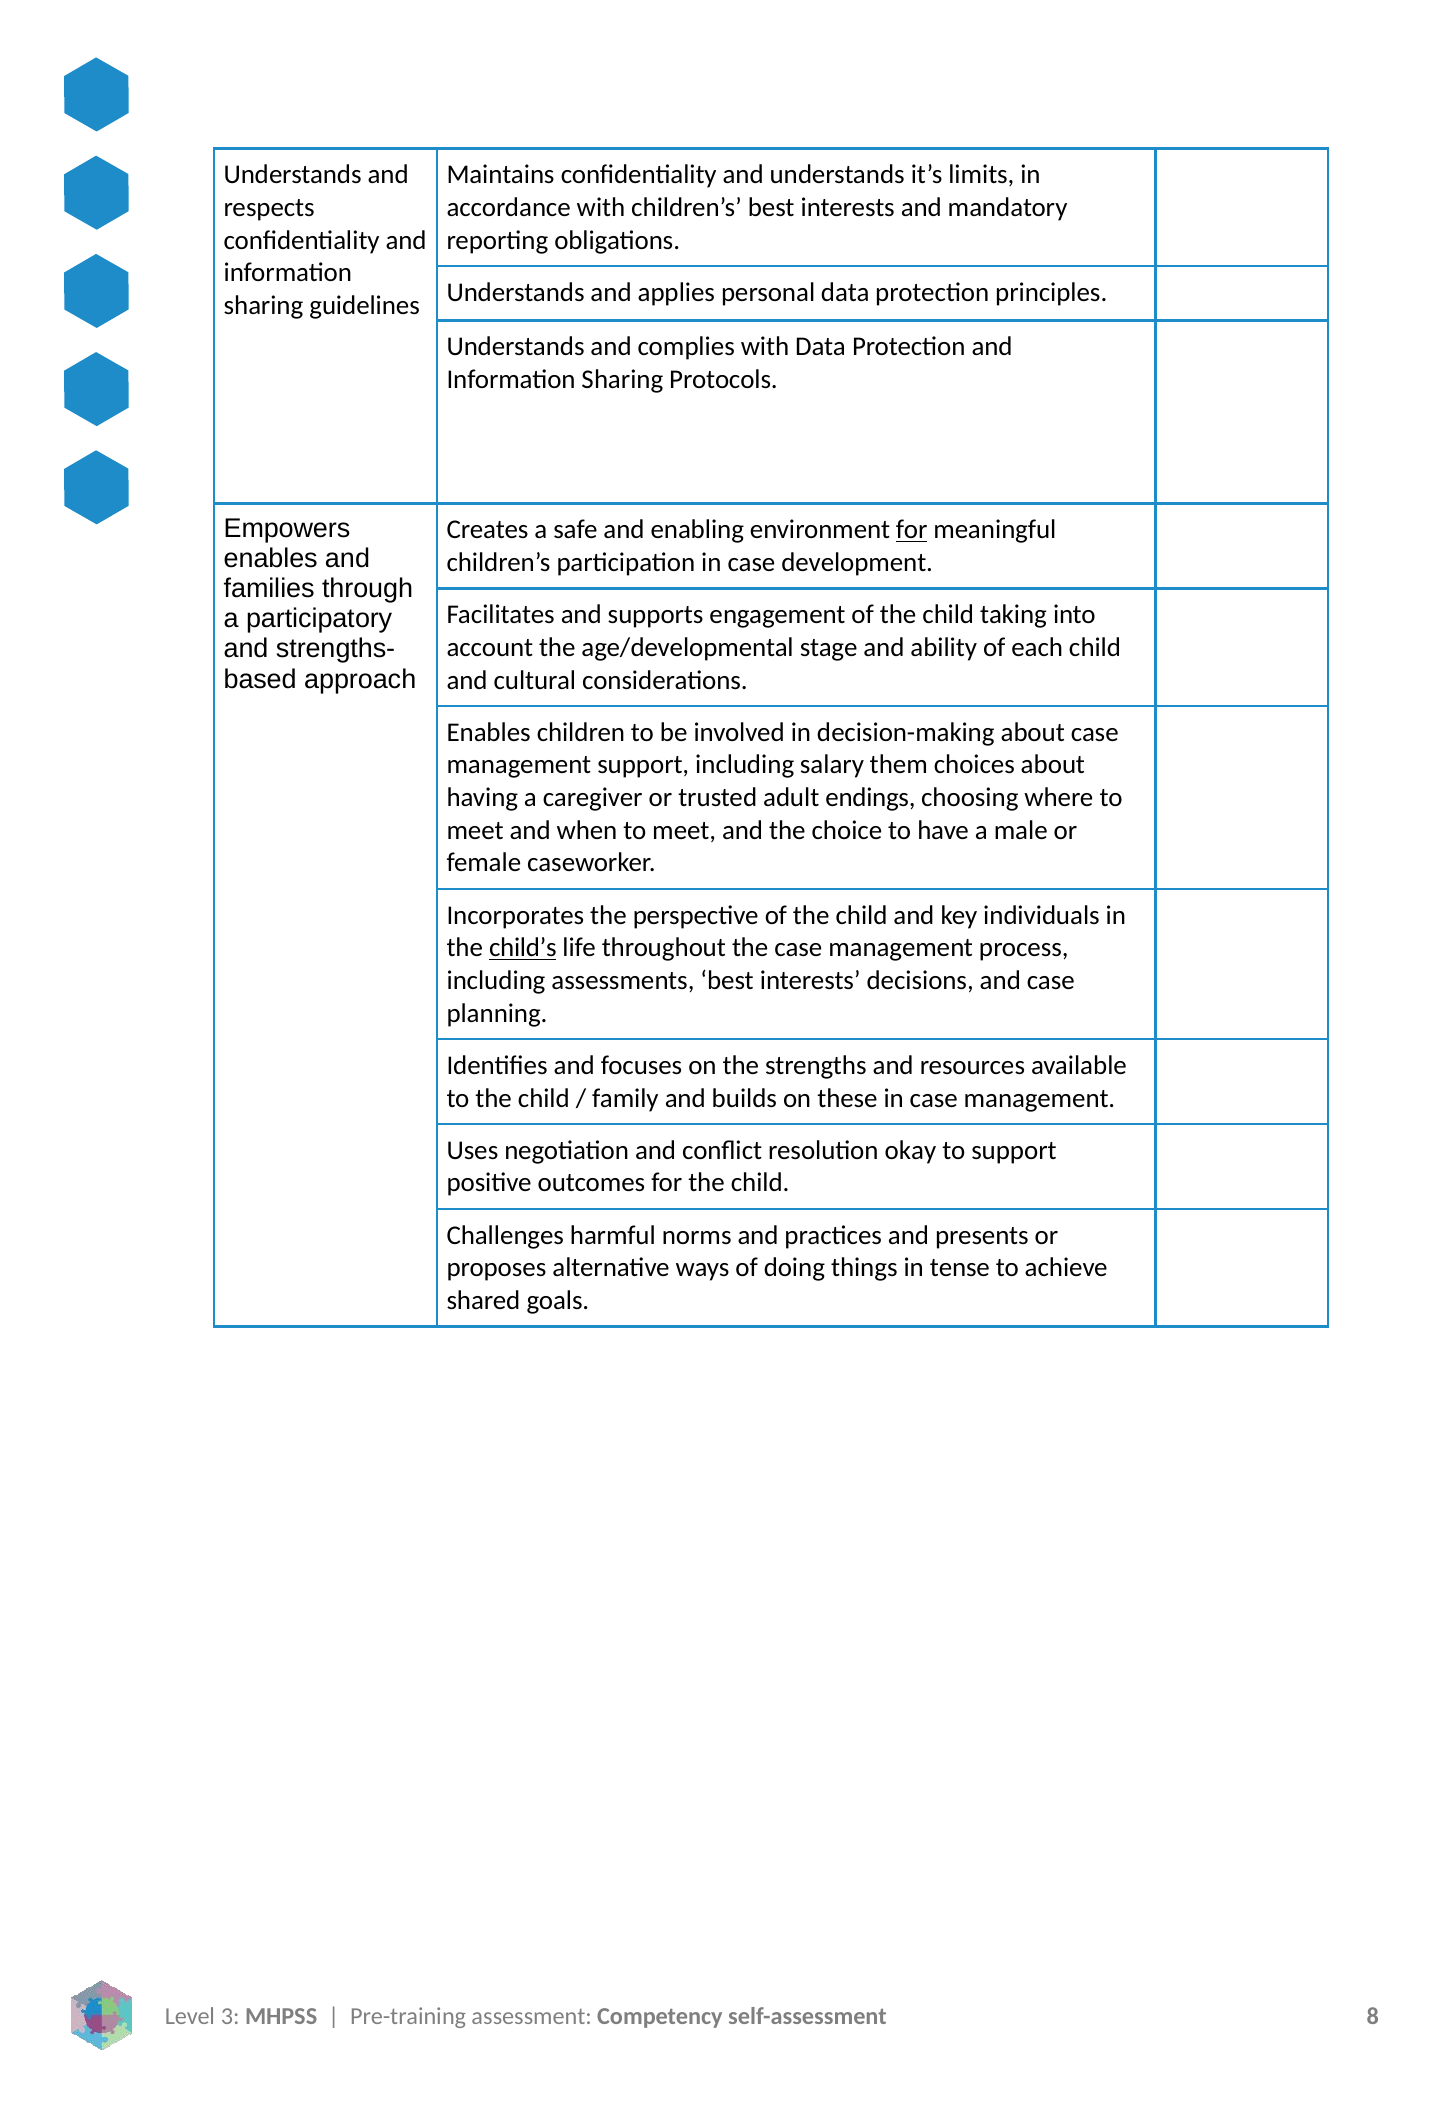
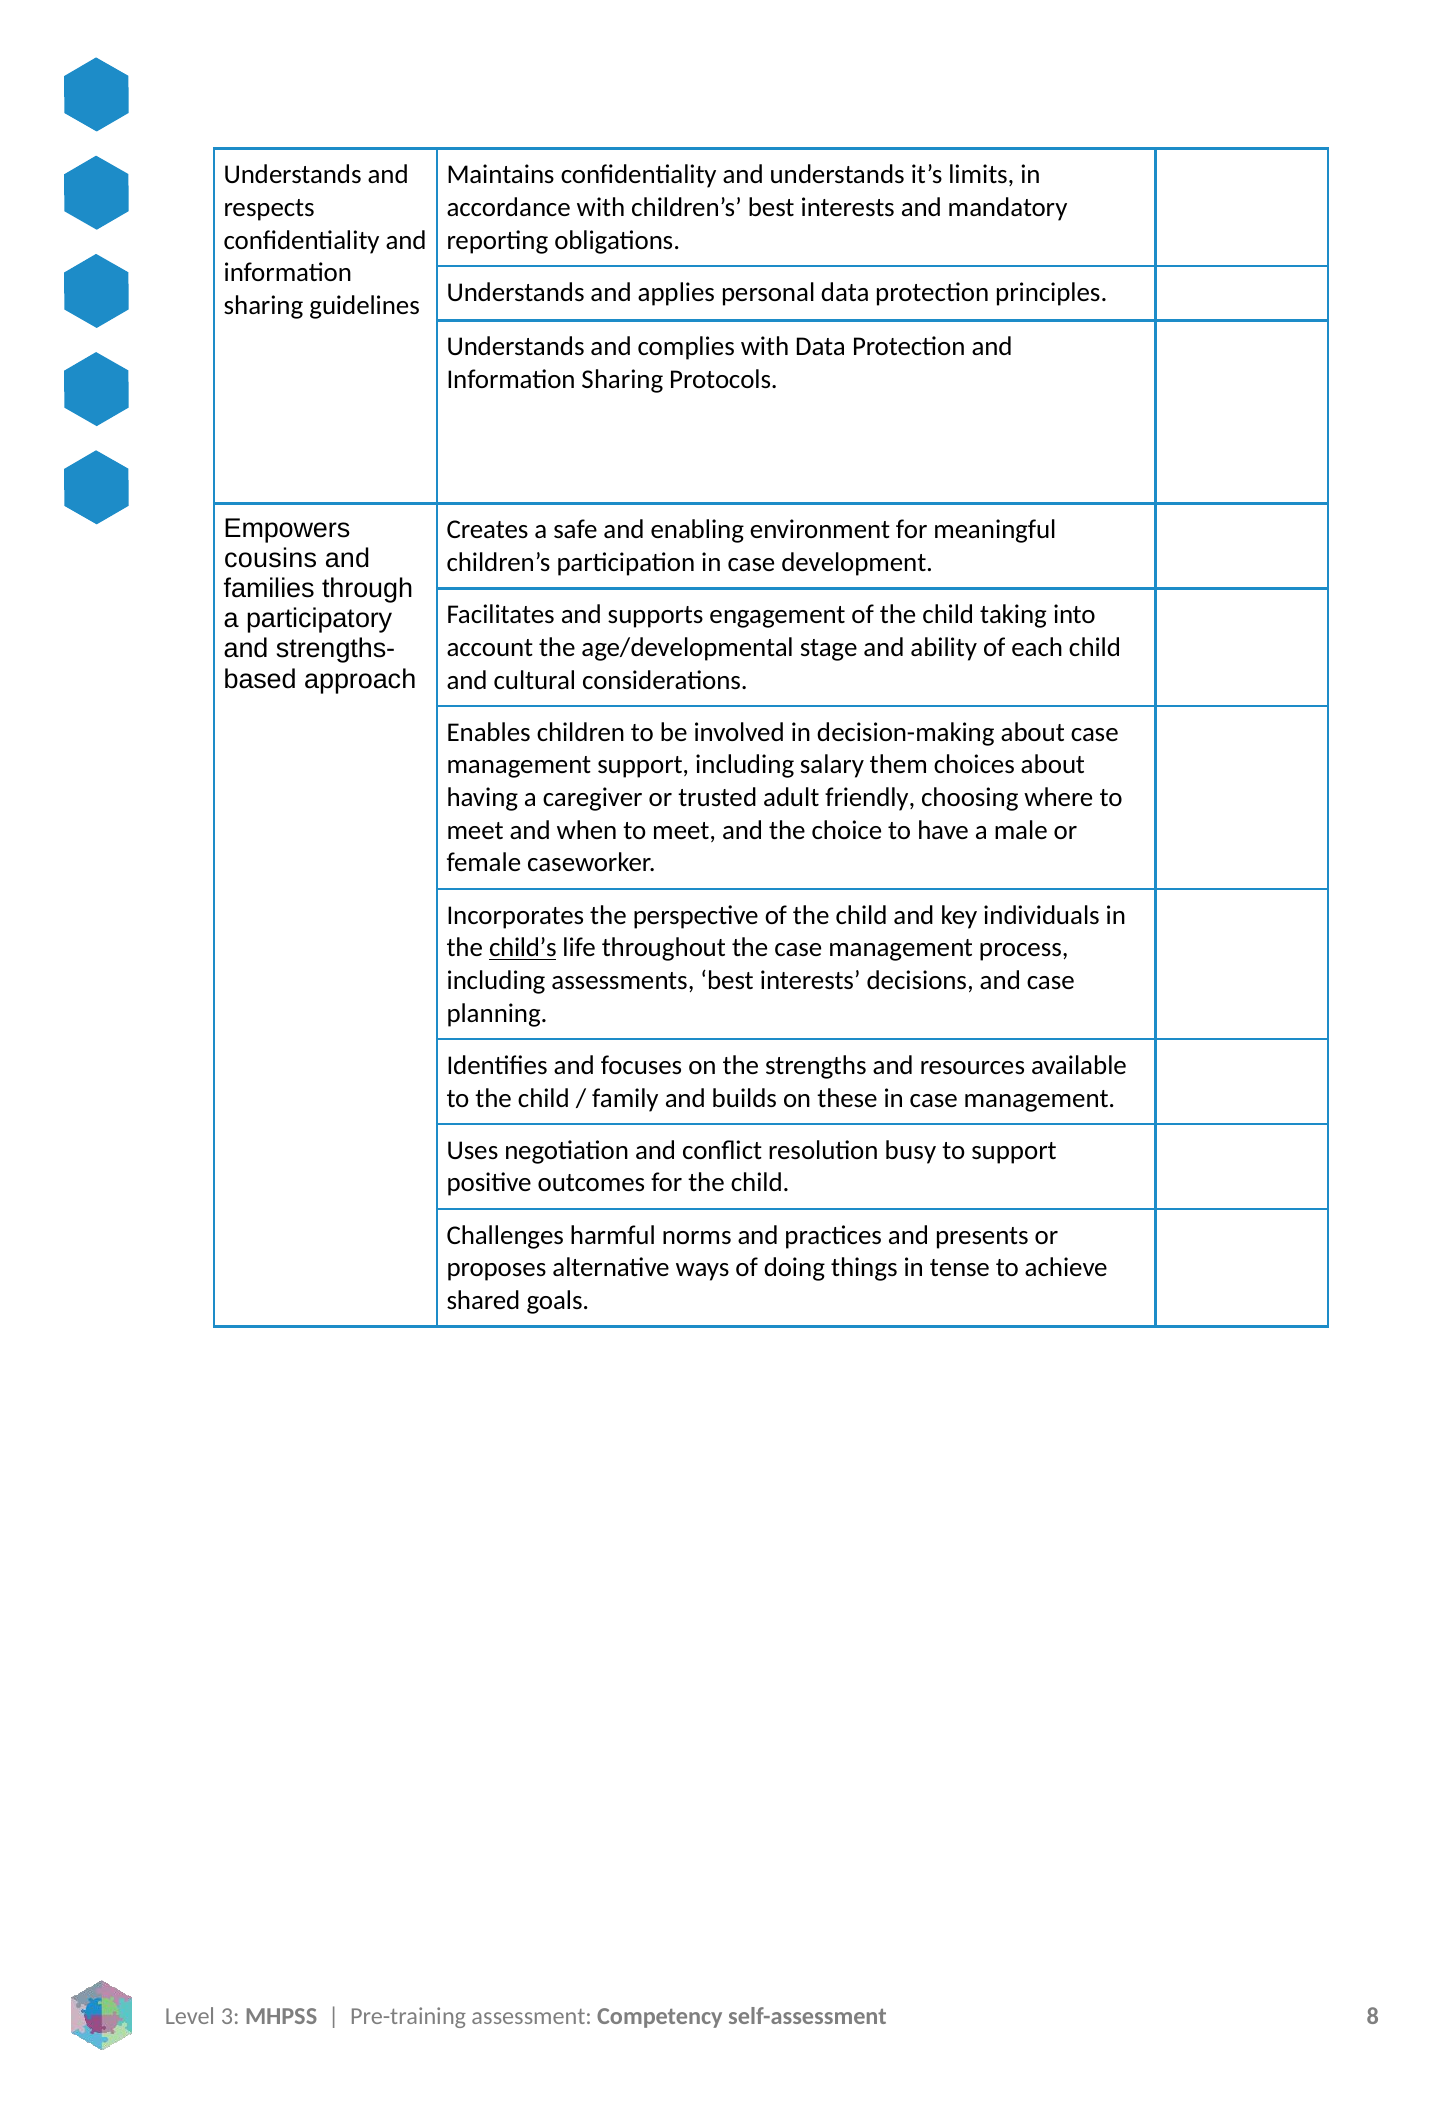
for at (912, 530) underline: present -> none
enables at (271, 559): enables -> cousins
endings: endings -> friendly
okay: okay -> busy
